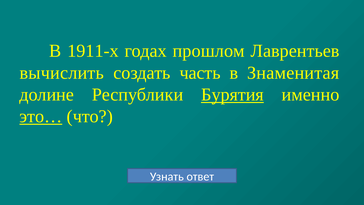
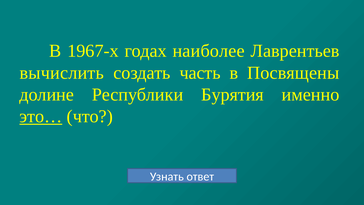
1911-х: 1911-х -> 1967-х
прошлом: прошлом -> наиболее
Знаменитая: Знаменитая -> Посвящены
Бурятия underline: present -> none
